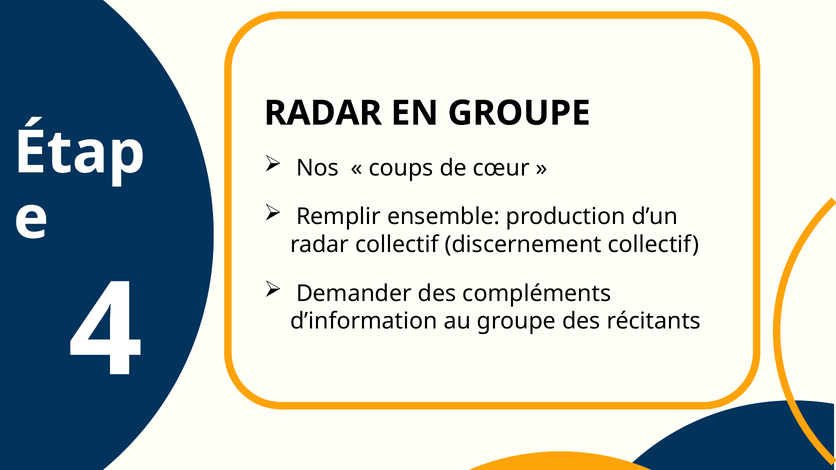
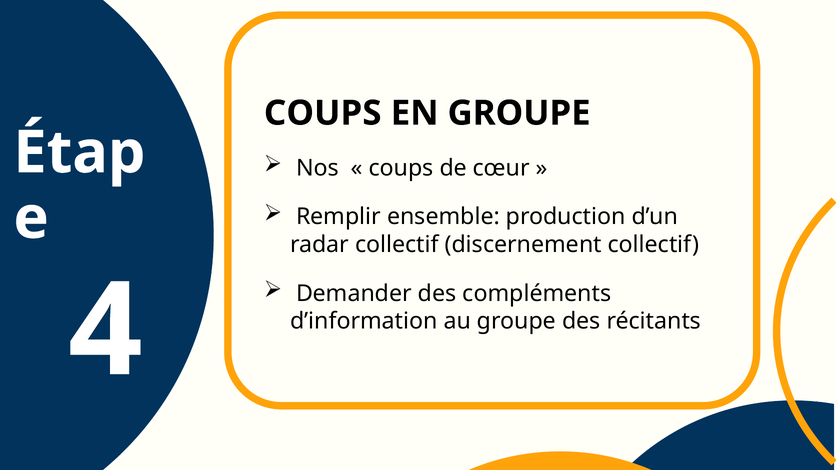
RADAR at (323, 113): RADAR -> COUPS
